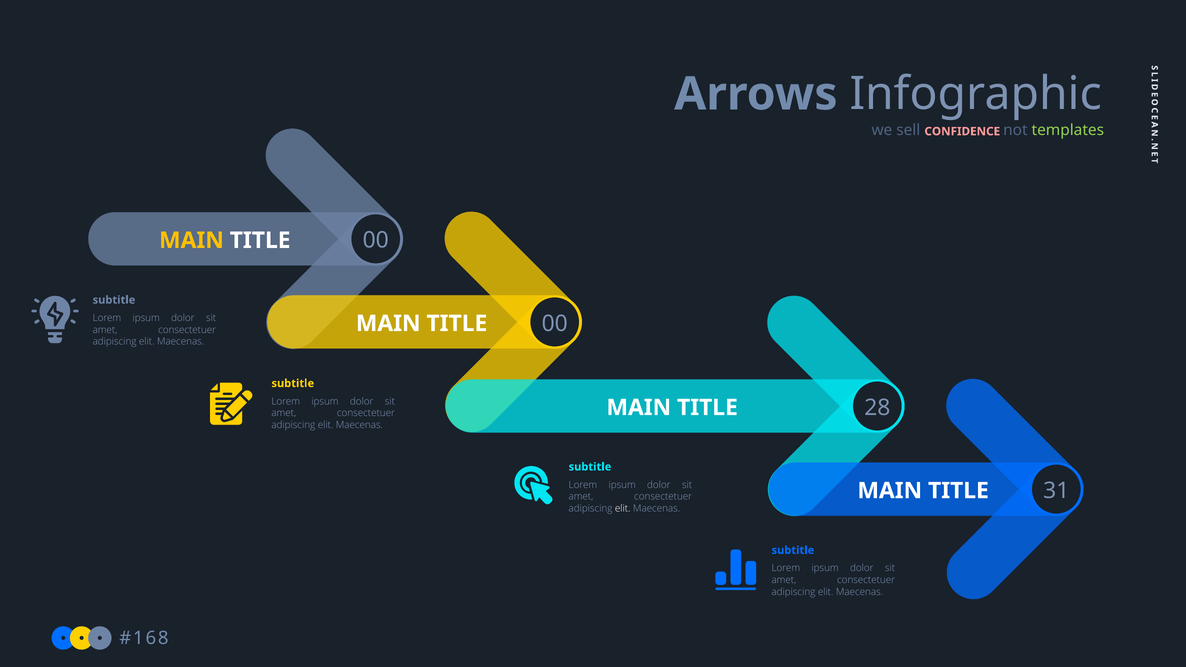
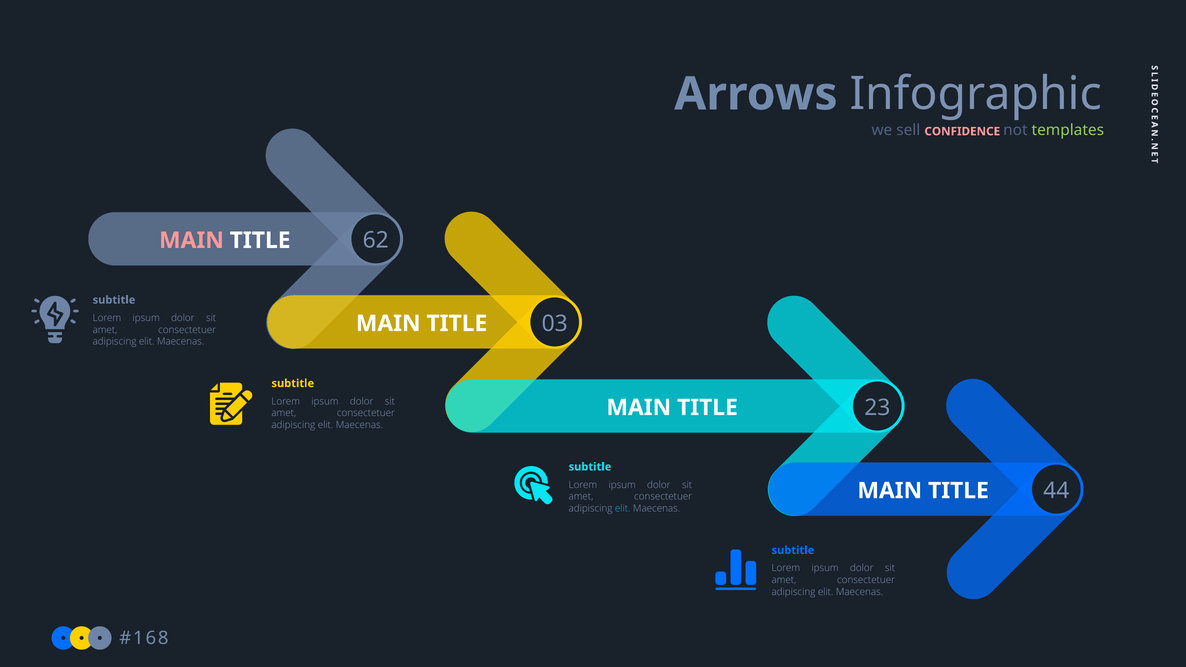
MAIN at (191, 240) colour: yellow -> pink
00 at (376, 240): 00 -> 62
00 at (555, 324): 00 -> 03
28: 28 -> 23
31: 31 -> 44
elit at (623, 509) colour: white -> light blue
